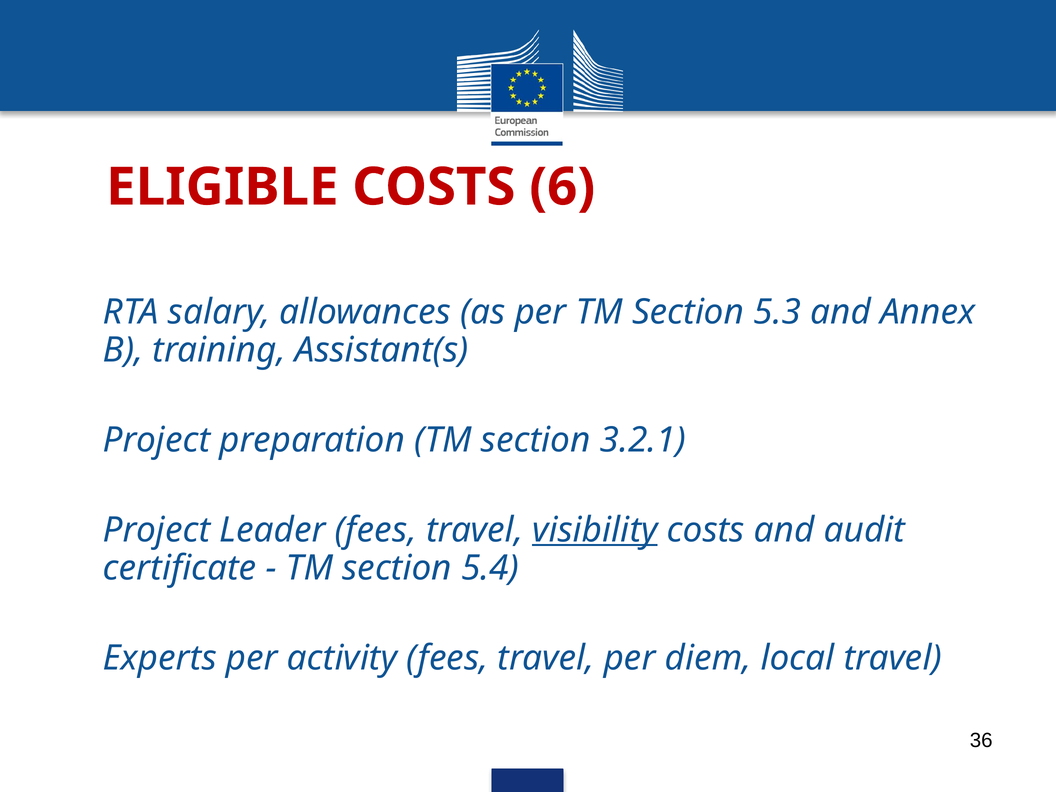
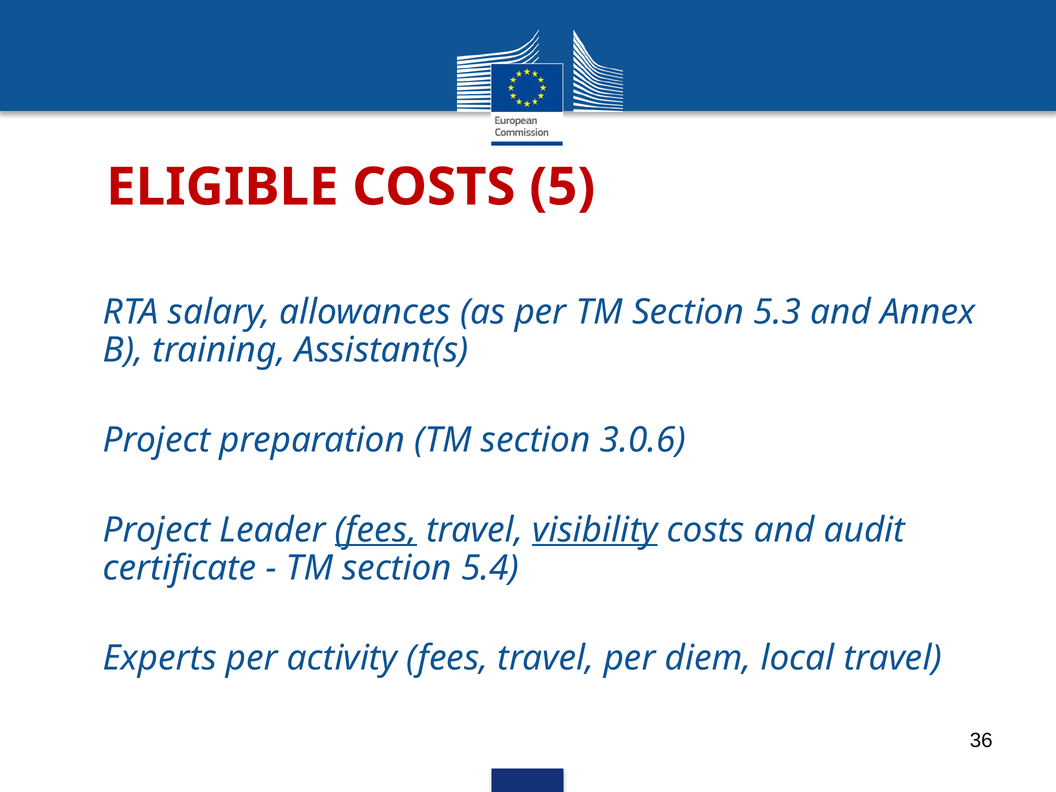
6: 6 -> 5
3.2.1: 3.2.1 -> 3.0.6
fees at (376, 530) underline: none -> present
